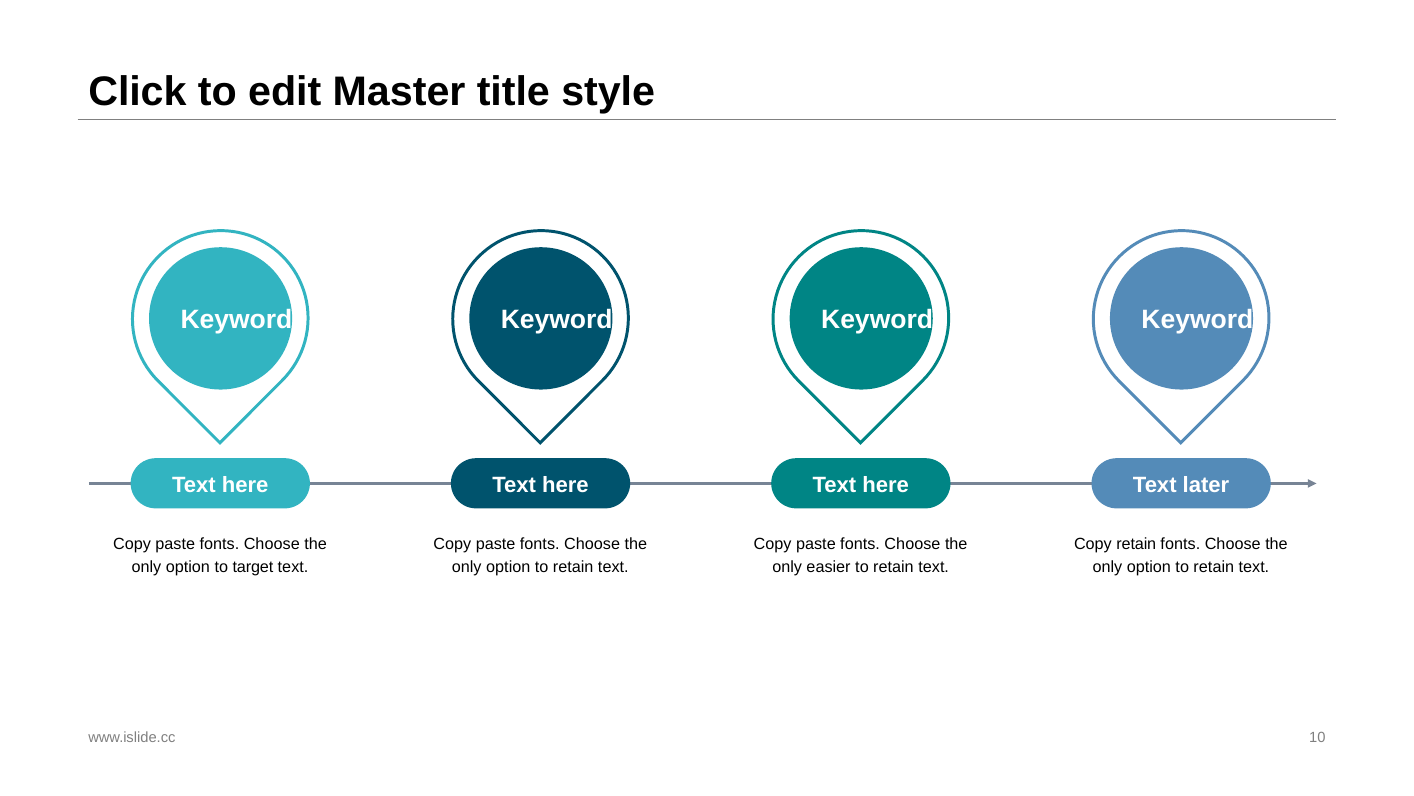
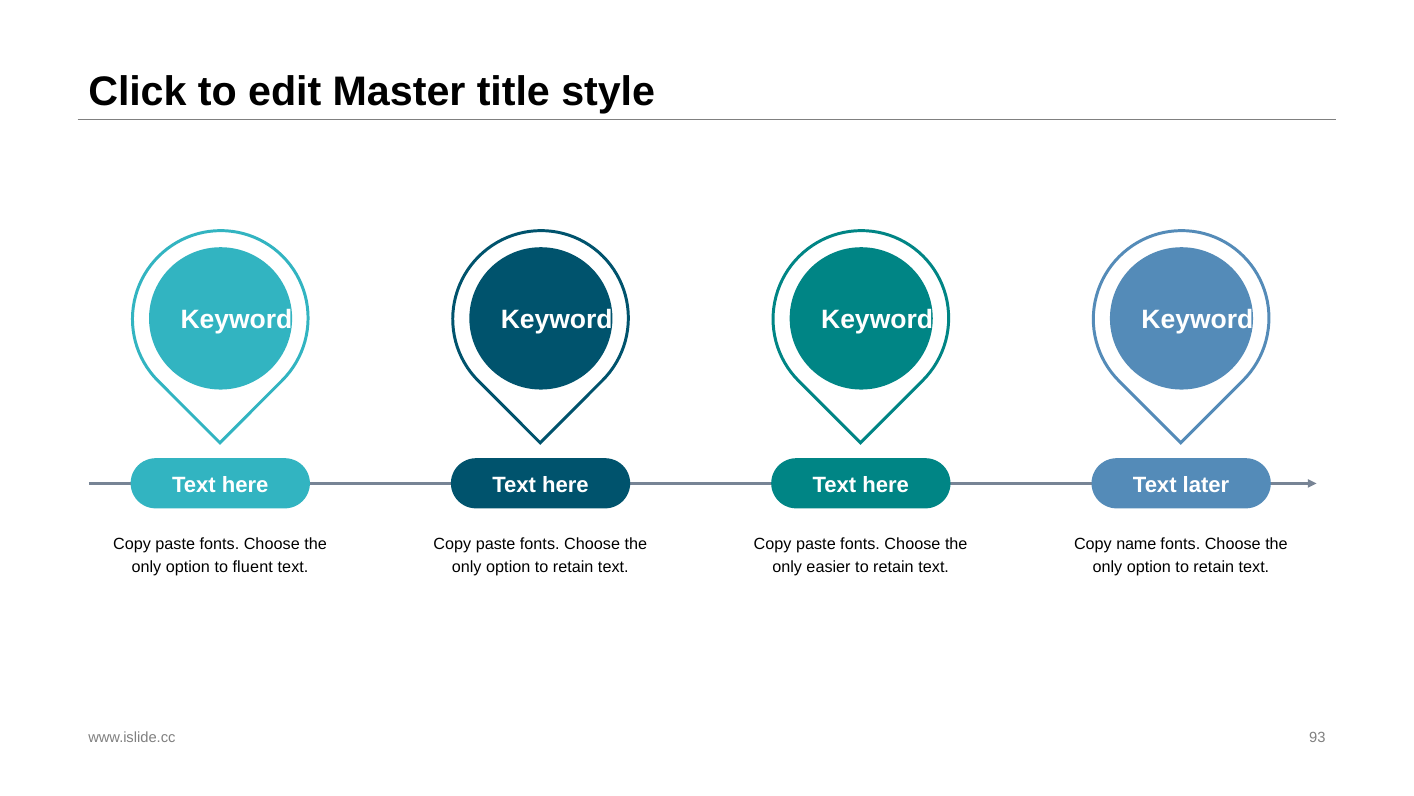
Copy retain: retain -> name
target: target -> fluent
10: 10 -> 93
